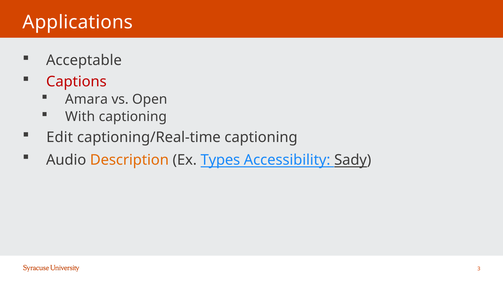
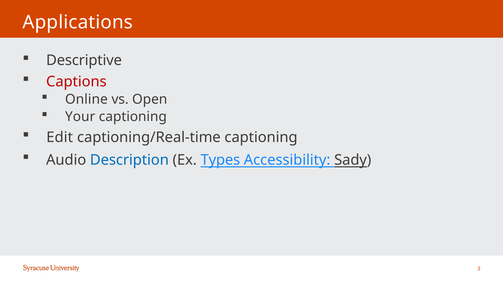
Acceptable: Acceptable -> Descriptive
Amara: Amara -> Online
With: With -> Your
Description colour: orange -> blue
